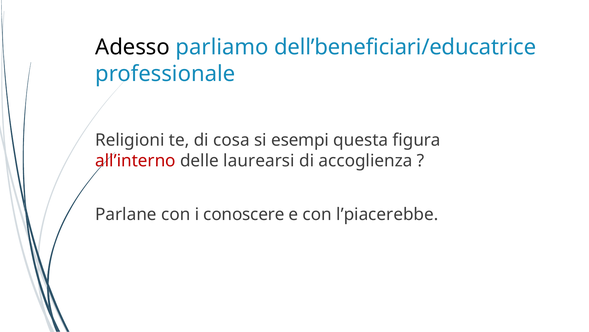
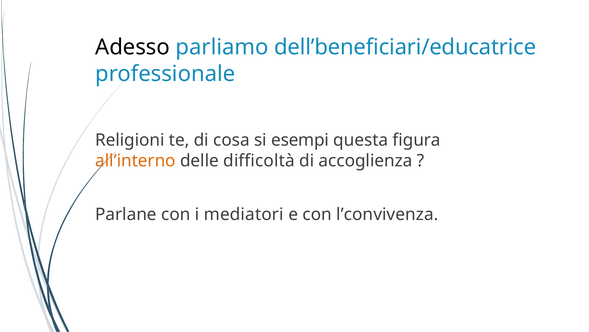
all’interno colour: red -> orange
laurearsi: laurearsi -> difficoltà
conoscere: conoscere -> mediatori
l’piacerebbe: l’piacerebbe -> l’convivenza
